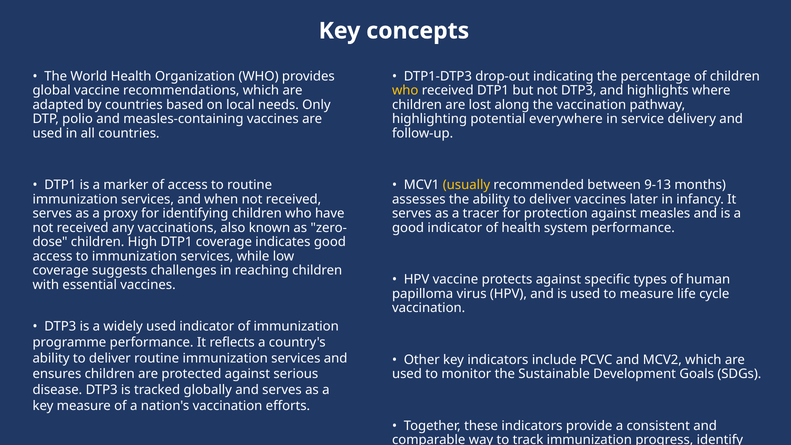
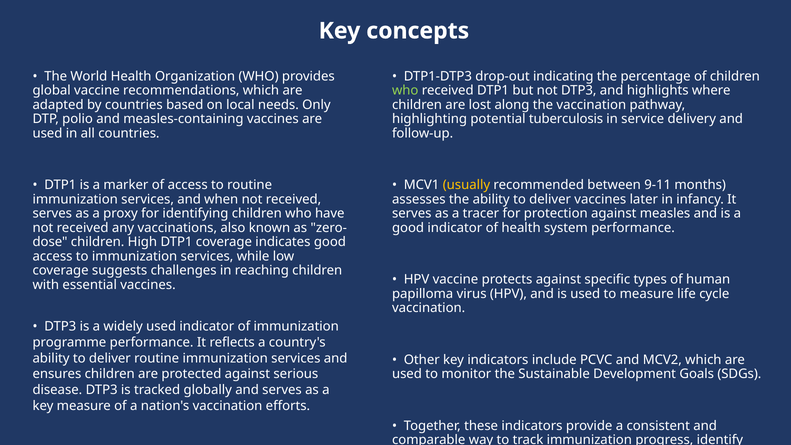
who at (405, 91) colour: yellow -> light green
everywhere: everywhere -> tuberculosis
9-13: 9-13 -> 9-11
